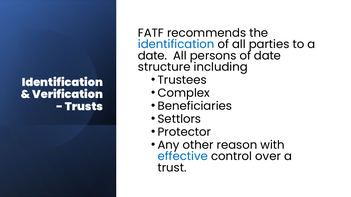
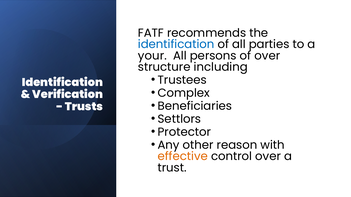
date at (152, 56): date -> your
of date: date -> over
effective colour: blue -> orange
